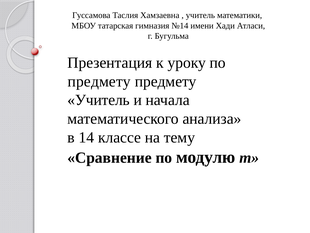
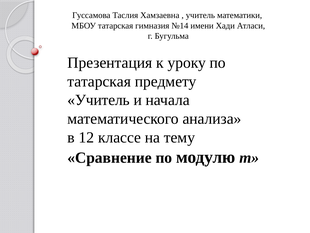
предмету at (99, 81): предмету -> татарская
14: 14 -> 12
